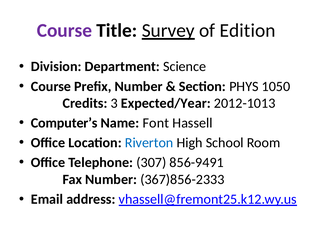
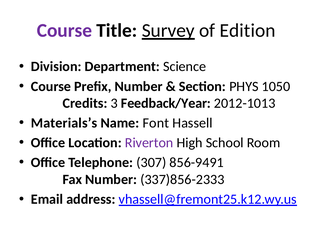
Expected/Year: Expected/Year -> Feedback/Year
Computer’s: Computer’s -> Materials’s
Riverton colour: blue -> purple
367)856-2333: 367)856-2333 -> 337)856-2333
